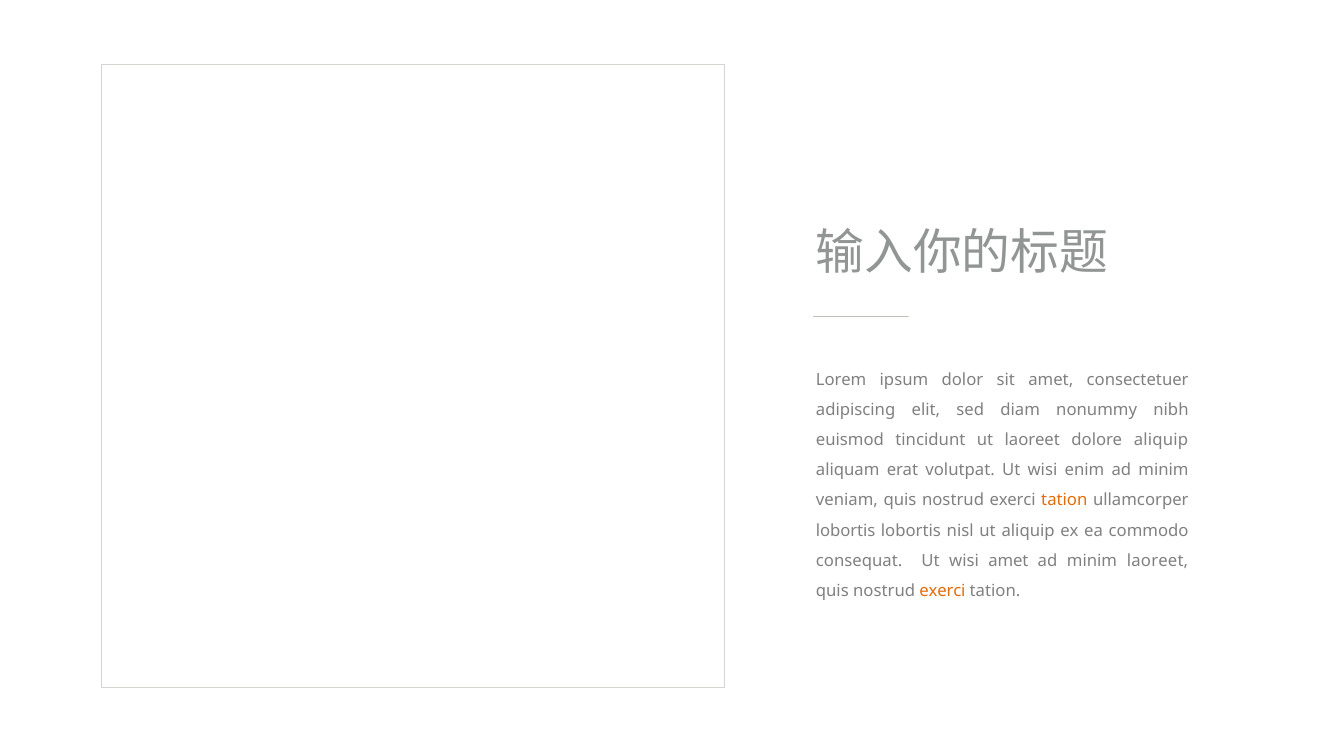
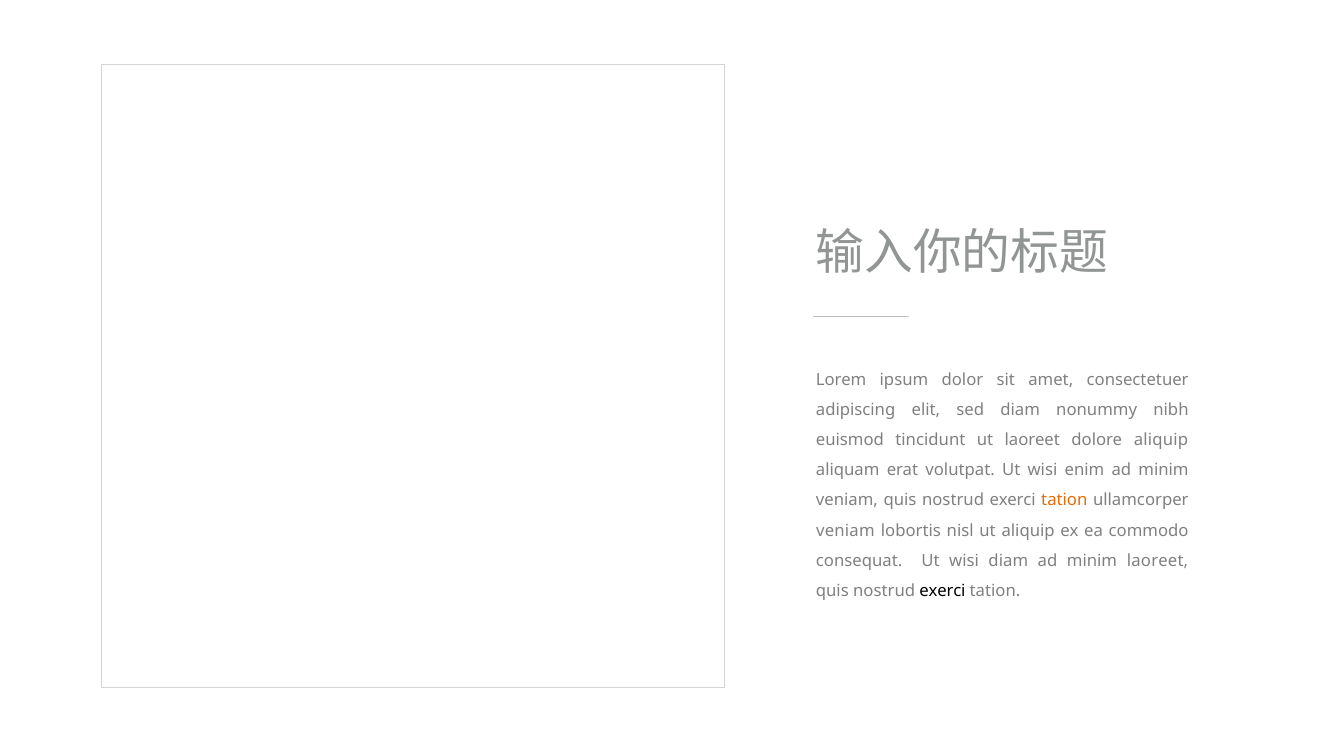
lobortis at (846, 531): lobortis -> veniam
wisi amet: amet -> diam
exerci at (942, 591) colour: orange -> black
